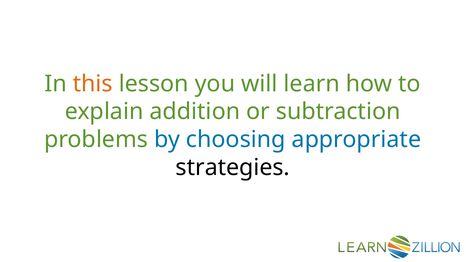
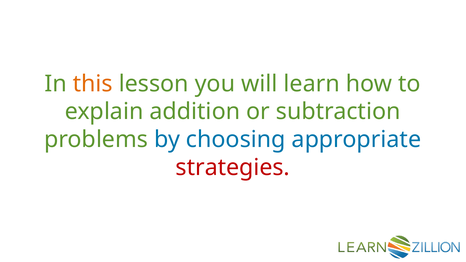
strategies colour: black -> red
